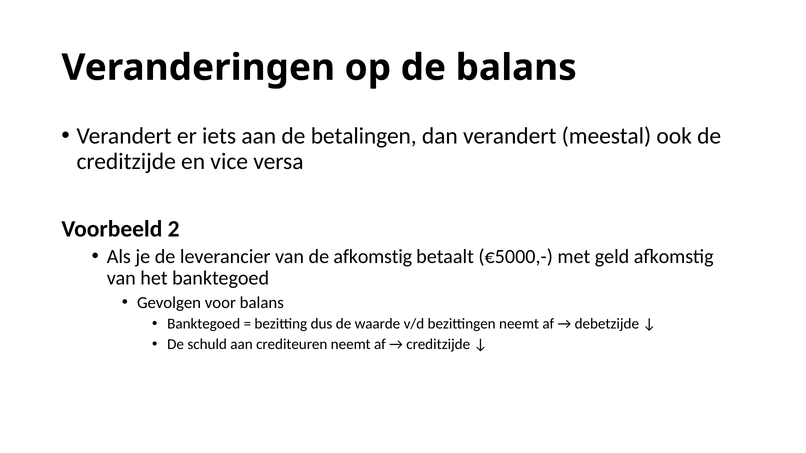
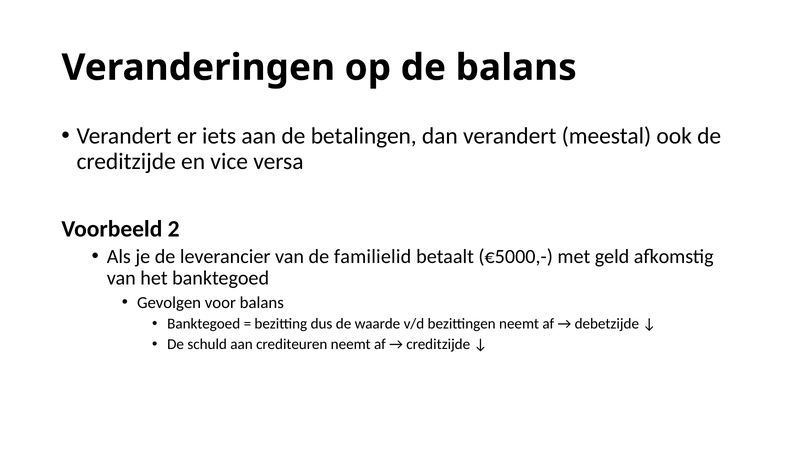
de afkomstig: afkomstig -> familielid
